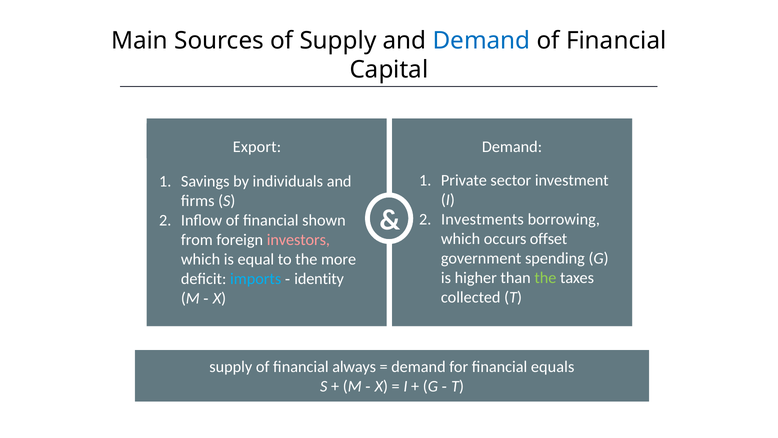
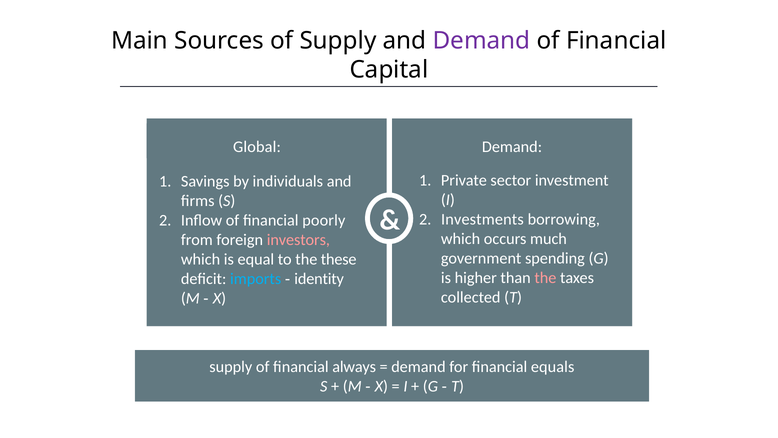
Demand at (482, 41) colour: blue -> purple
Export: Export -> Global
shown: shown -> poorly
offset: offset -> much
more: more -> these
the at (545, 278) colour: light green -> pink
